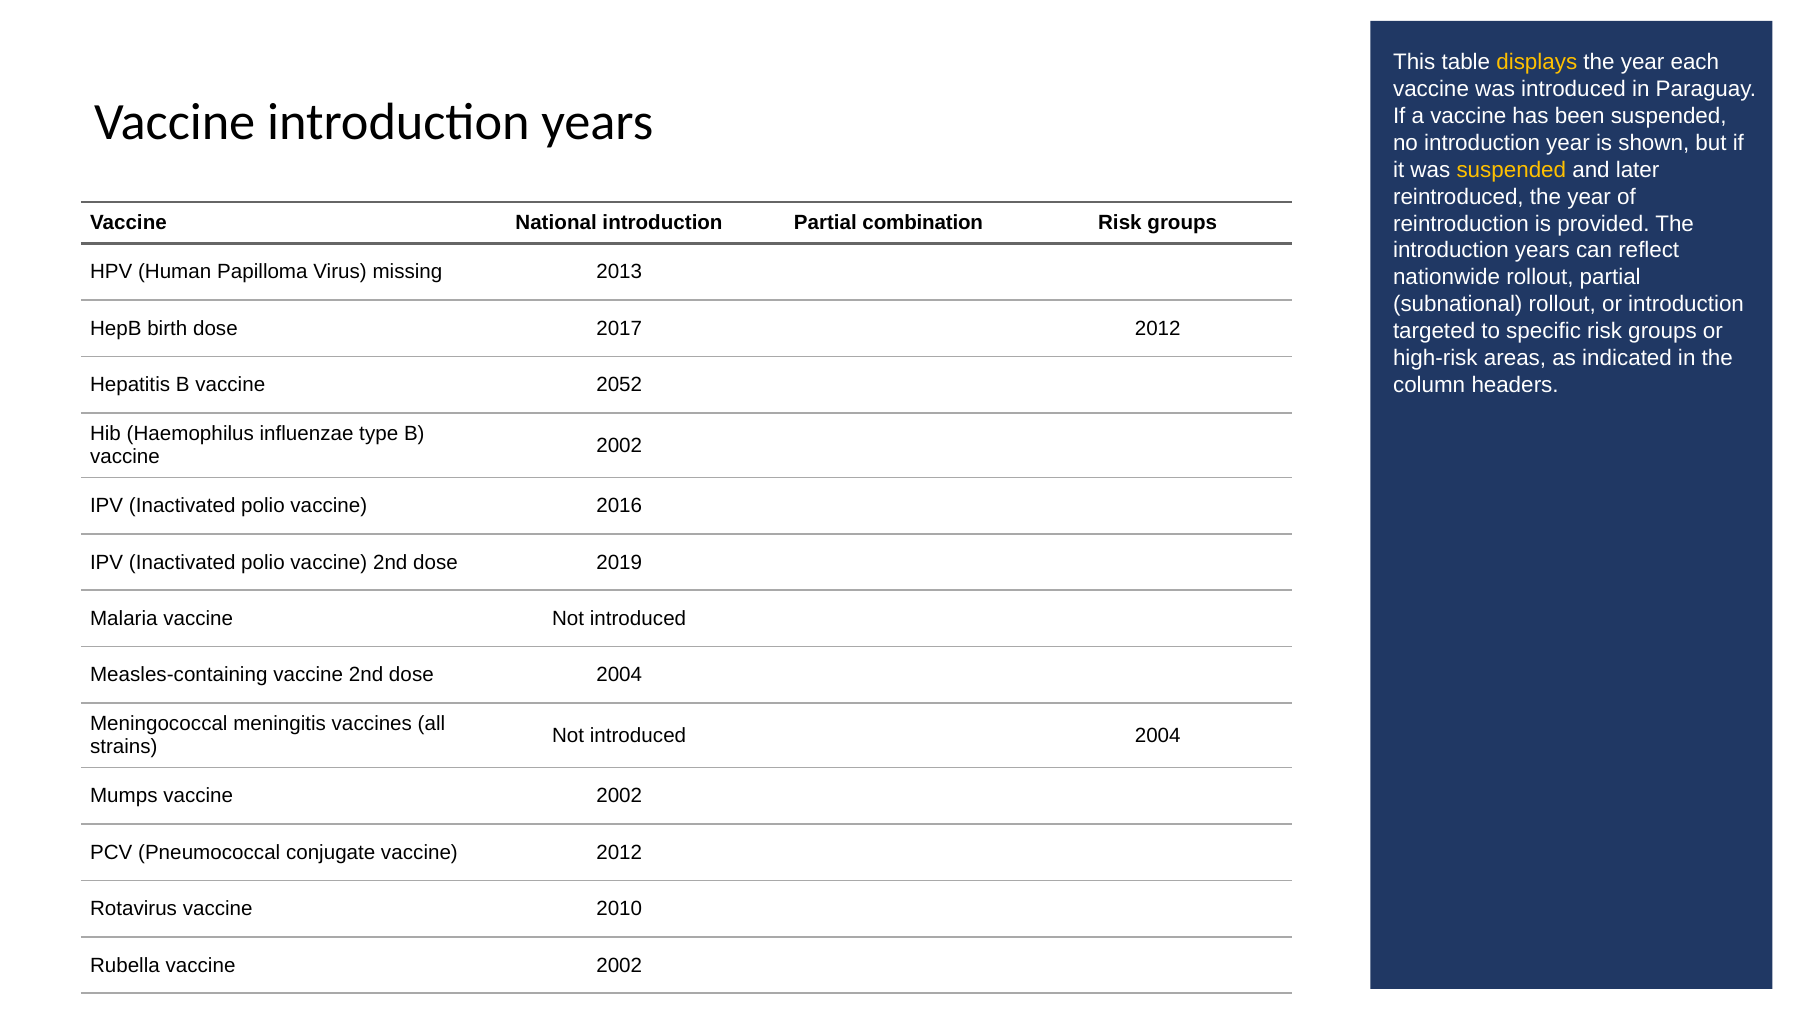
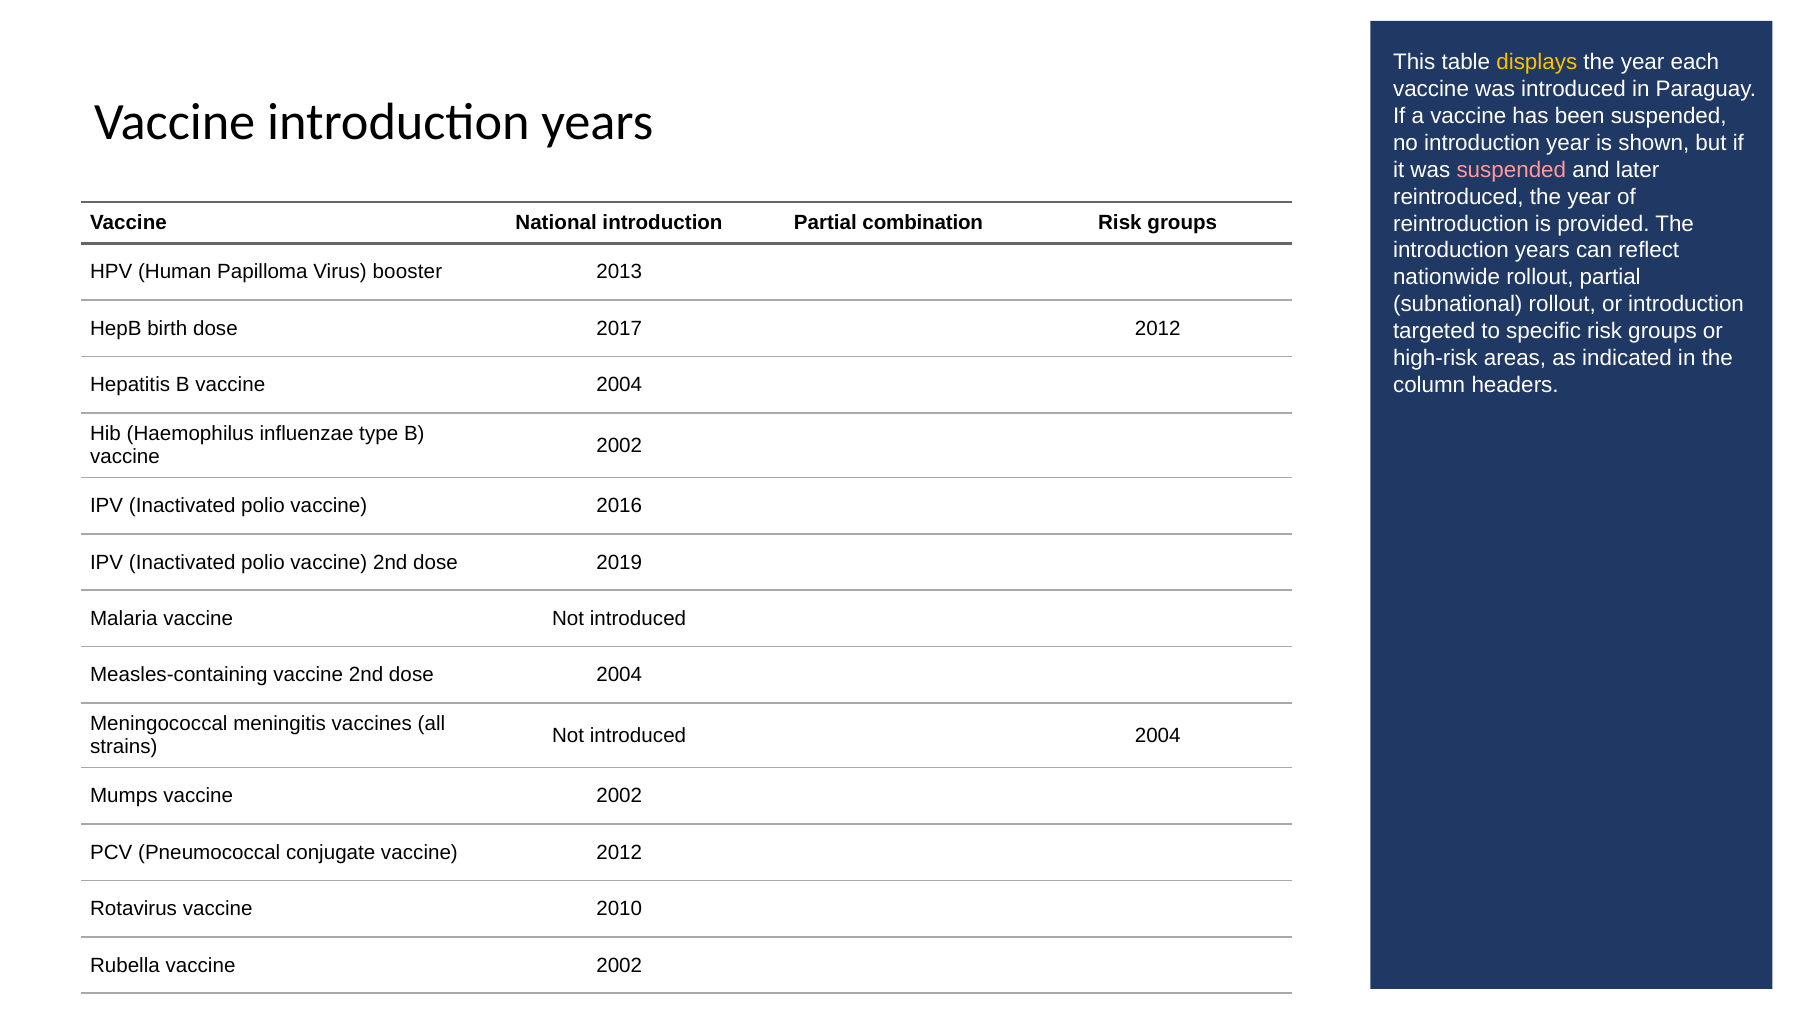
suspended at (1511, 170) colour: yellow -> pink
missing: missing -> booster
vaccine 2052: 2052 -> 2004
